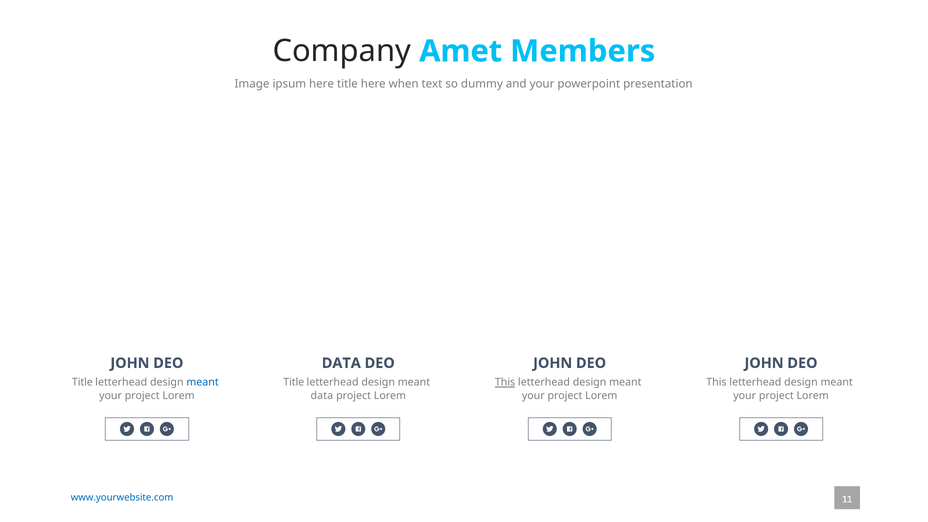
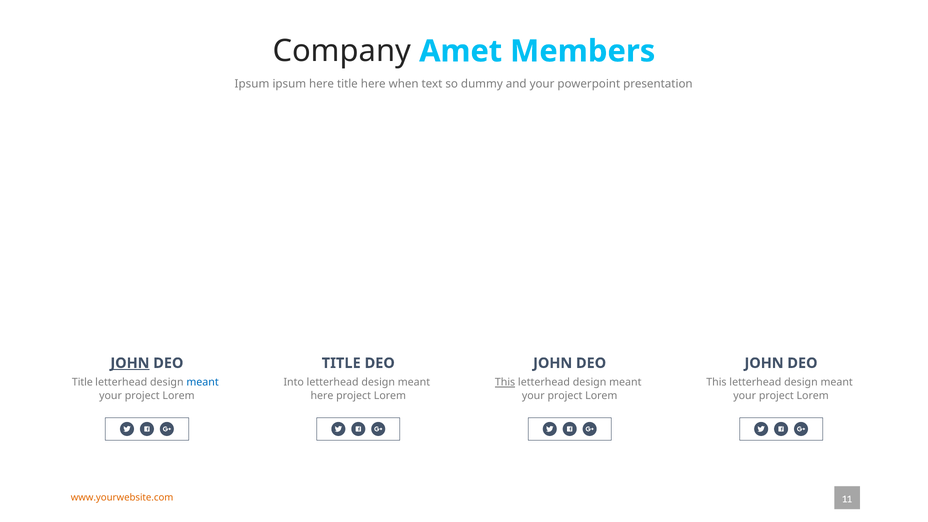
Image at (252, 84): Image -> Ipsum
JOHN at (130, 363) underline: none -> present
DATA at (341, 363): DATA -> TITLE
Title at (294, 382): Title -> Into
data at (322, 396): data -> here
www.yourwebsite.com colour: blue -> orange
